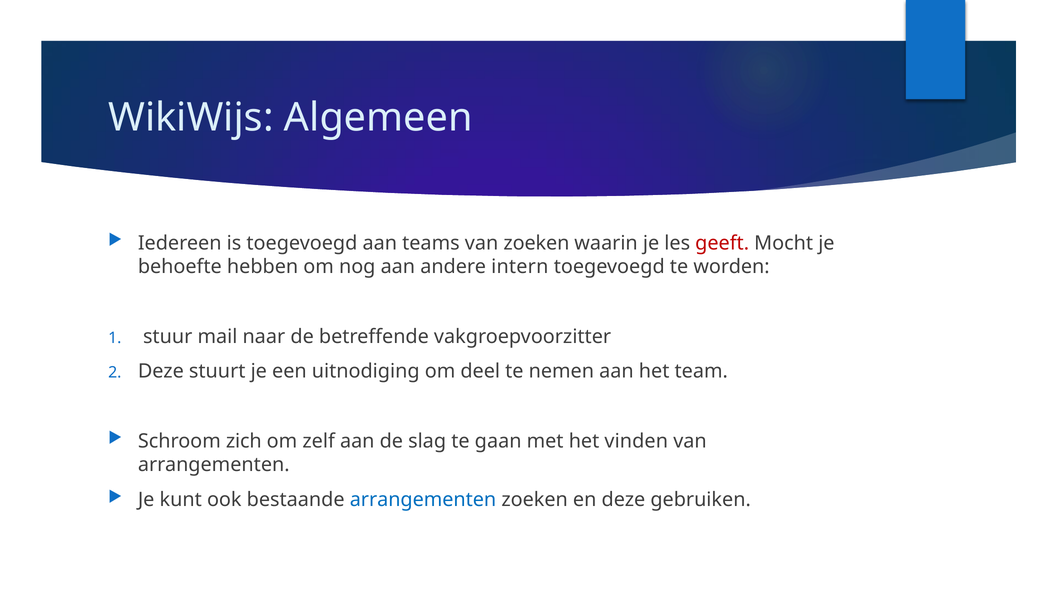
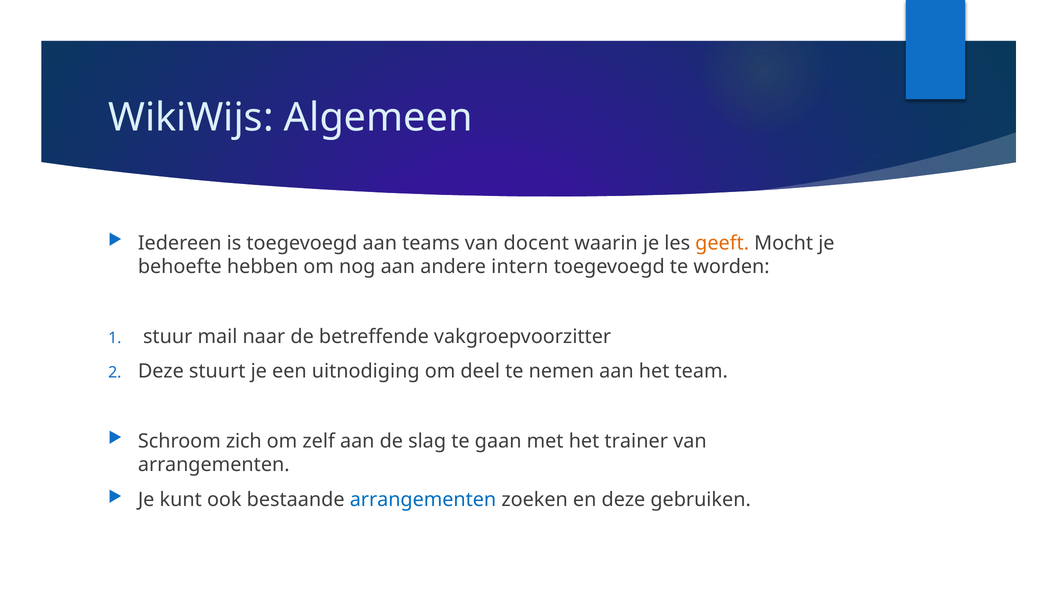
van zoeken: zoeken -> docent
geeft colour: red -> orange
vinden: vinden -> trainer
